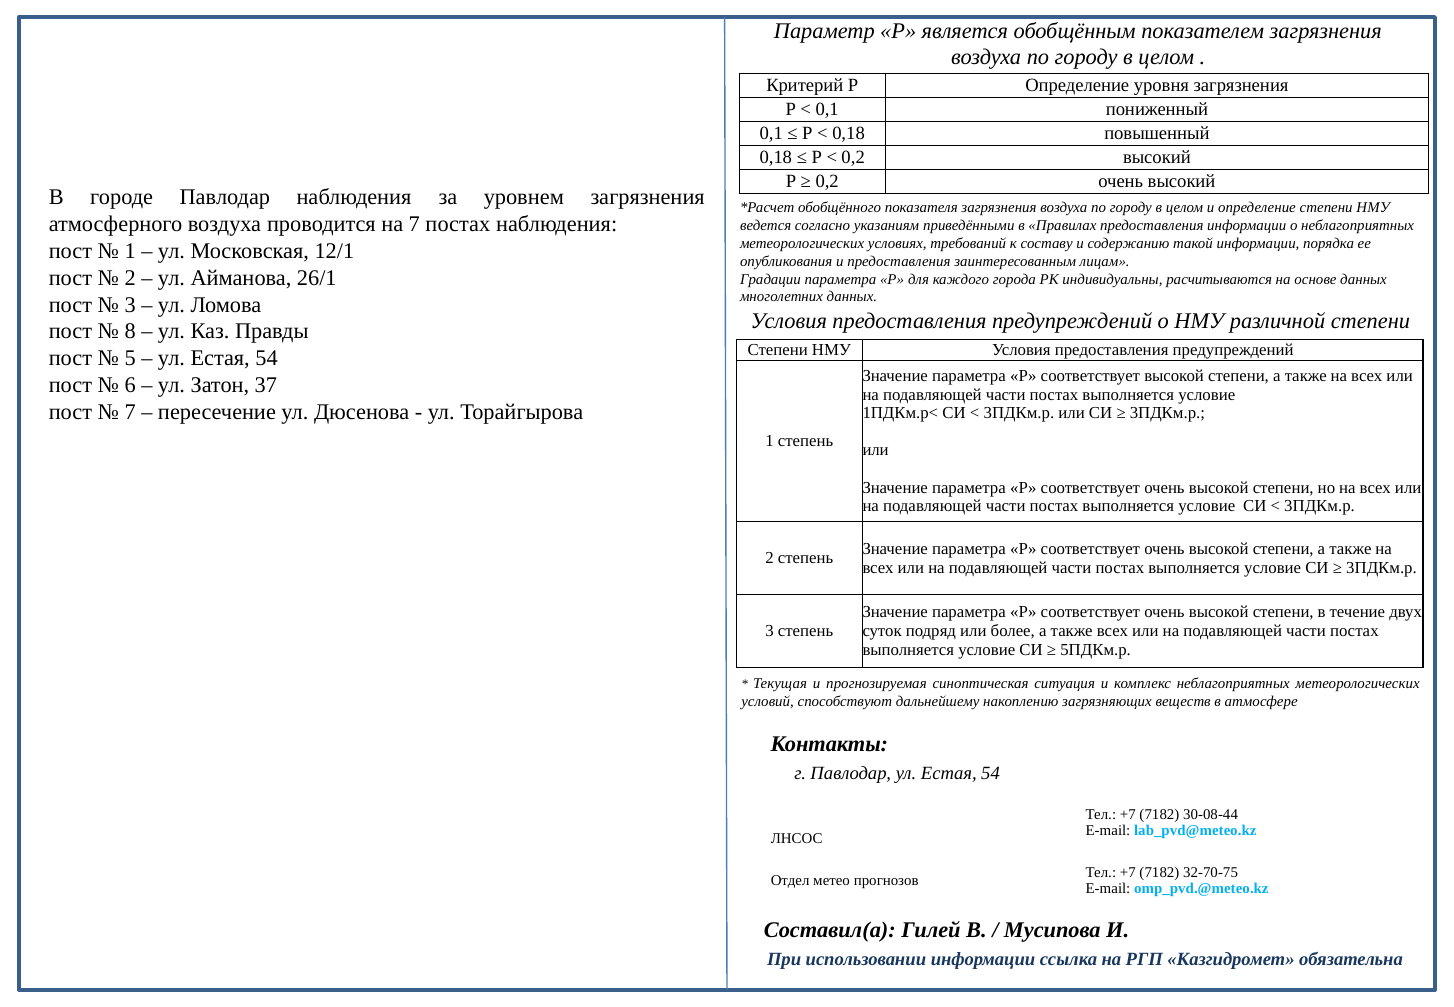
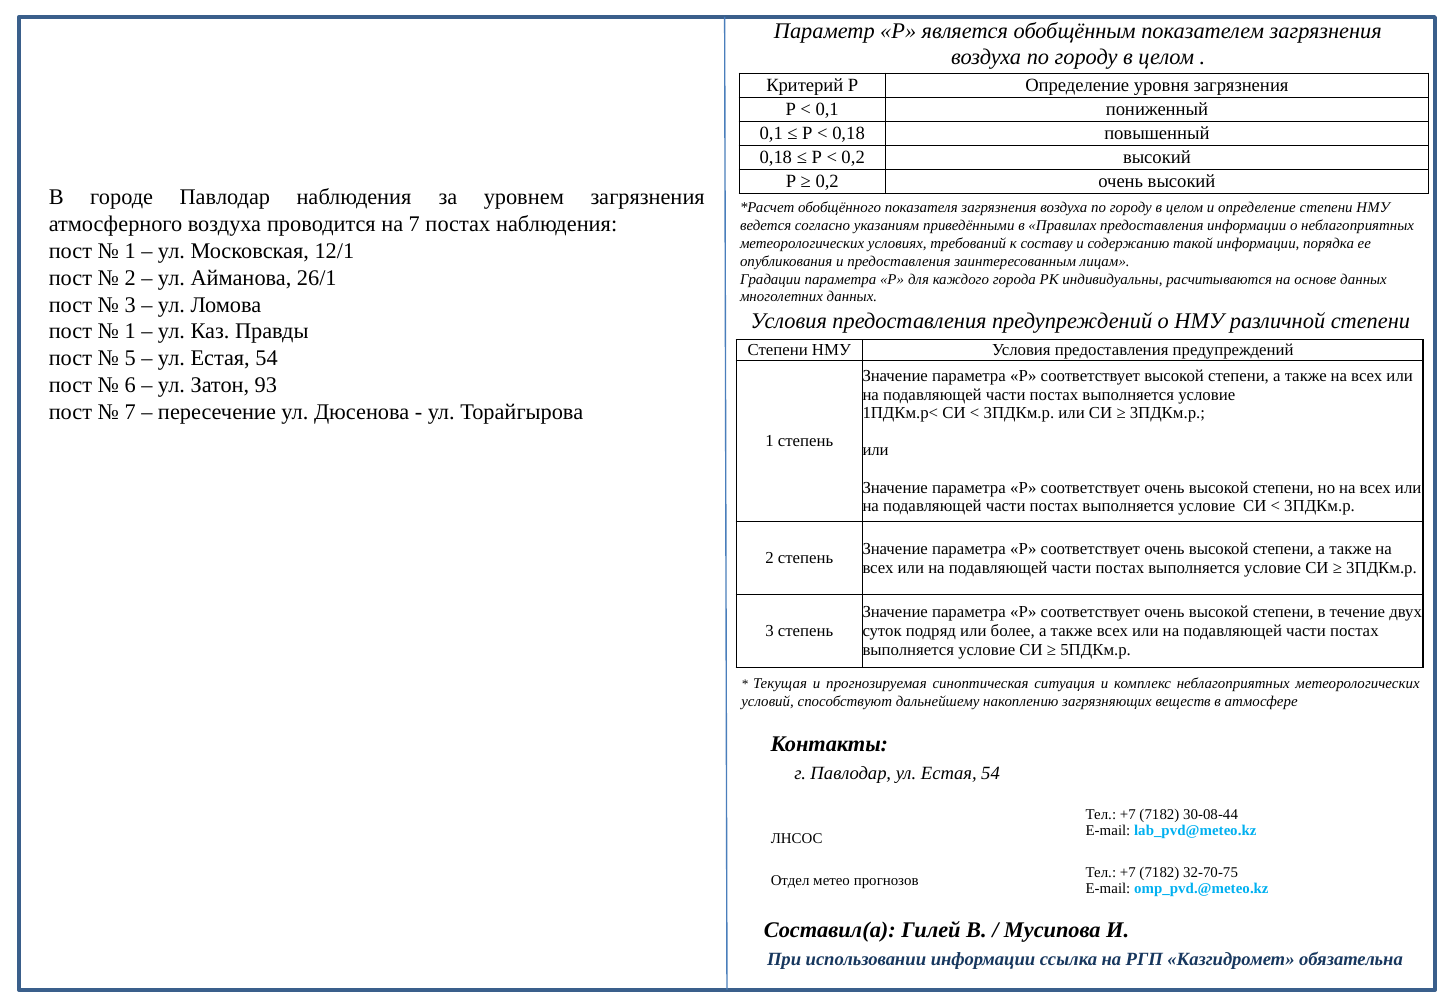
8 at (130, 331): 8 -> 1
37: 37 -> 93
